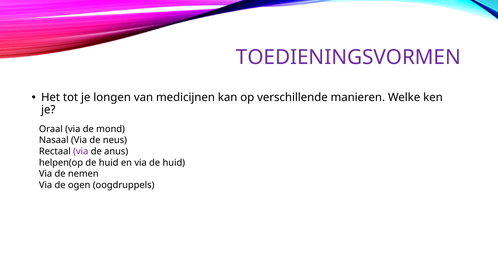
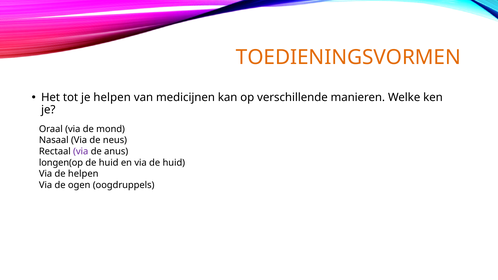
TOEDIENINGSVORMEN colour: purple -> orange
je longen: longen -> helpen
helpen(op: helpen(op -> longen(op
de nemen: nemen -> helpen
